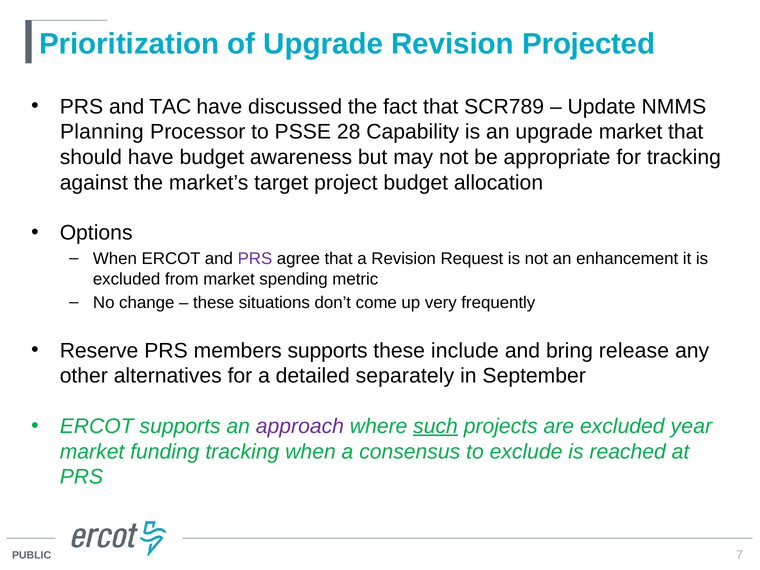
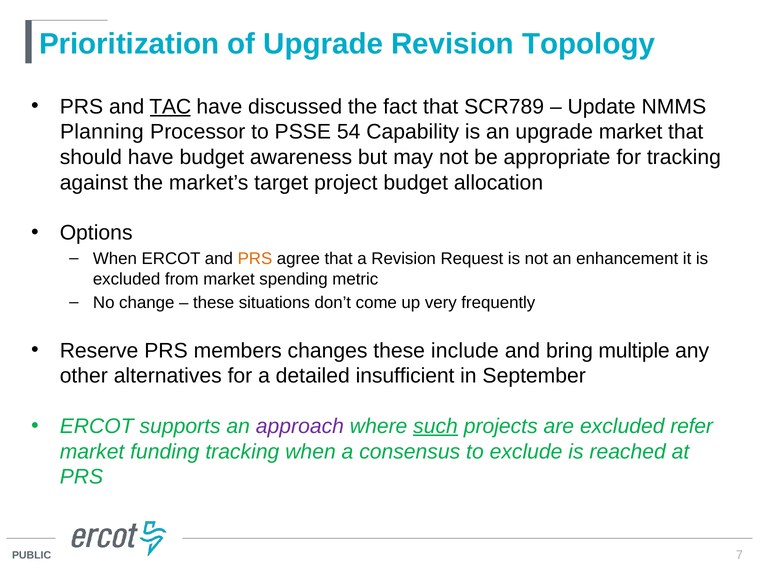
Projected: Projected -> Topology
TAC underline: none -> present
28: 28 -> 54
PRS at (255, 259) colour: purple -> orange
members supports: supports -> changes
release: release -> multiple
separately: separately -> insufficient
year: year -> refer
